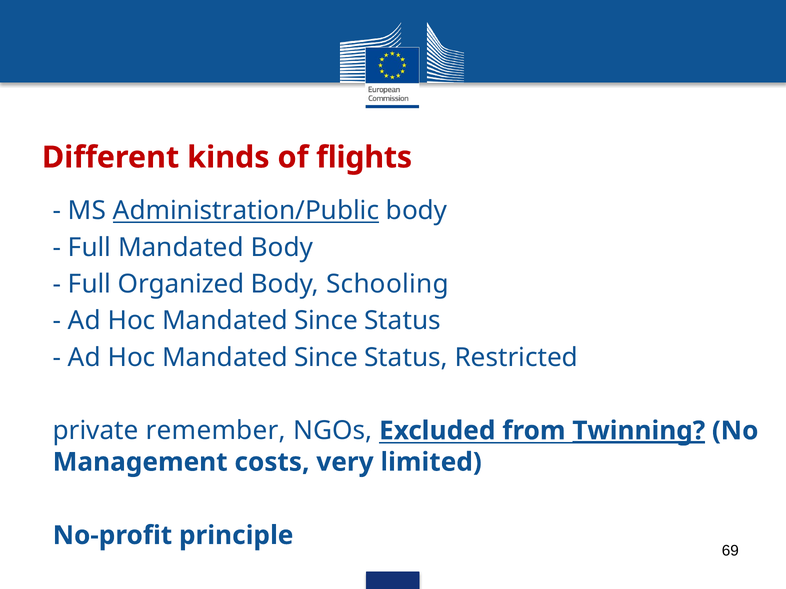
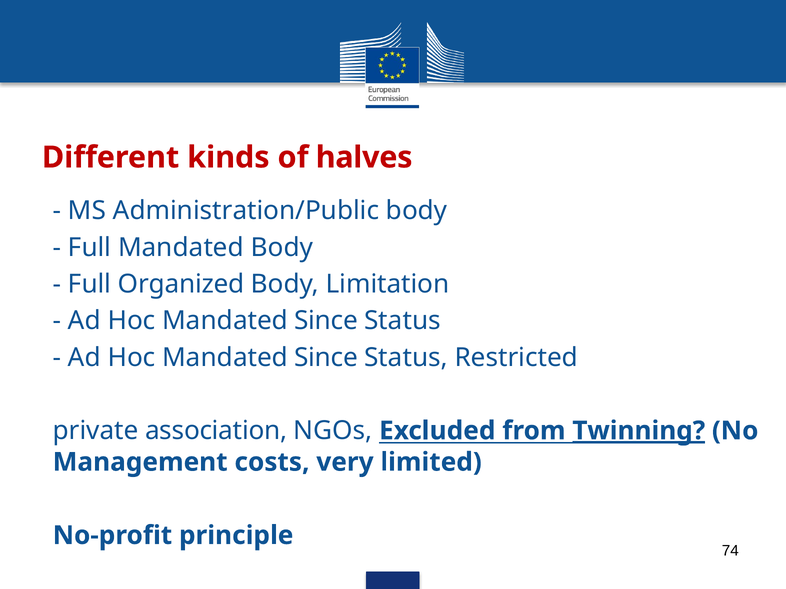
flights: flights -> halves
Administration/Public underline: present -> none
Schooling: Schooling -> Limitation
remember: remember -> association
69: 69 -> 74
